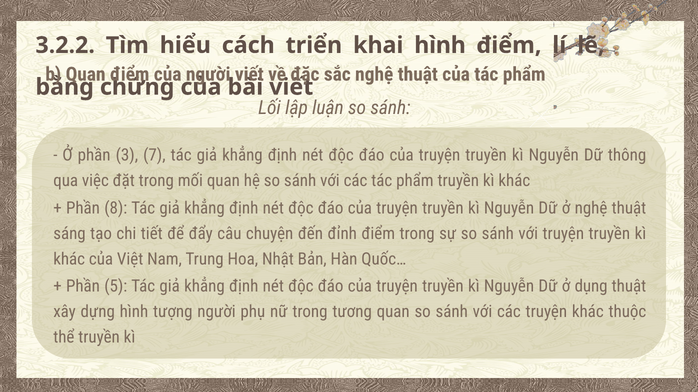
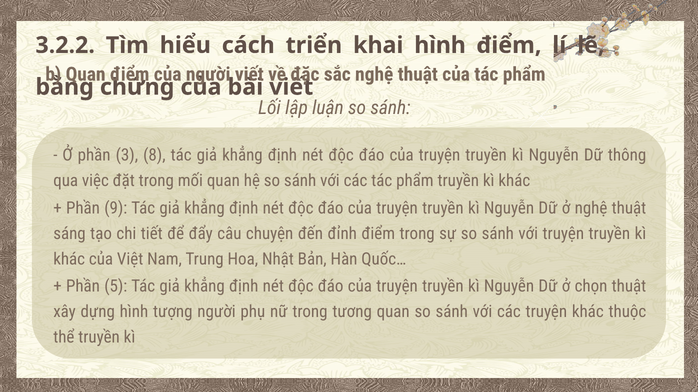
7: 7 -> 8
8: 8 -> 9
dụng: dụng -> chọn
